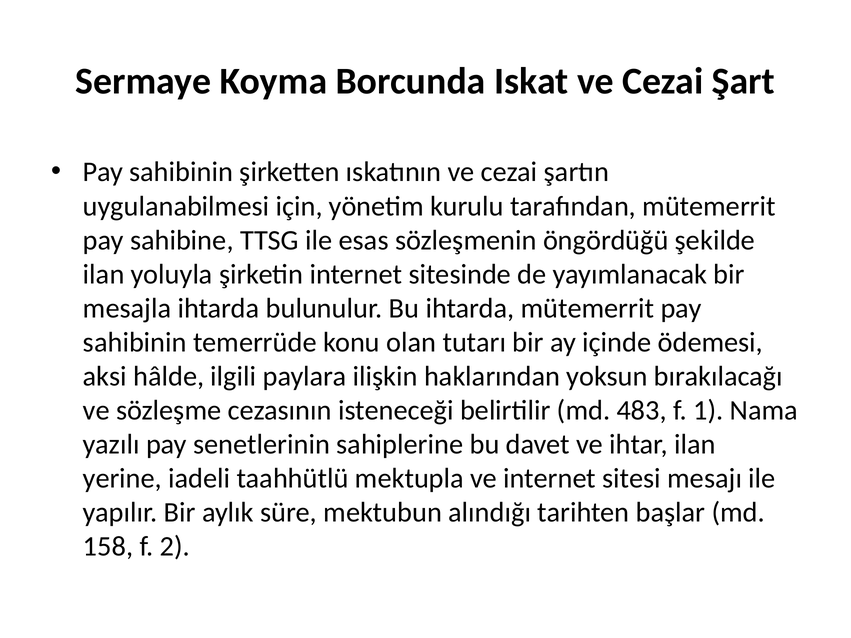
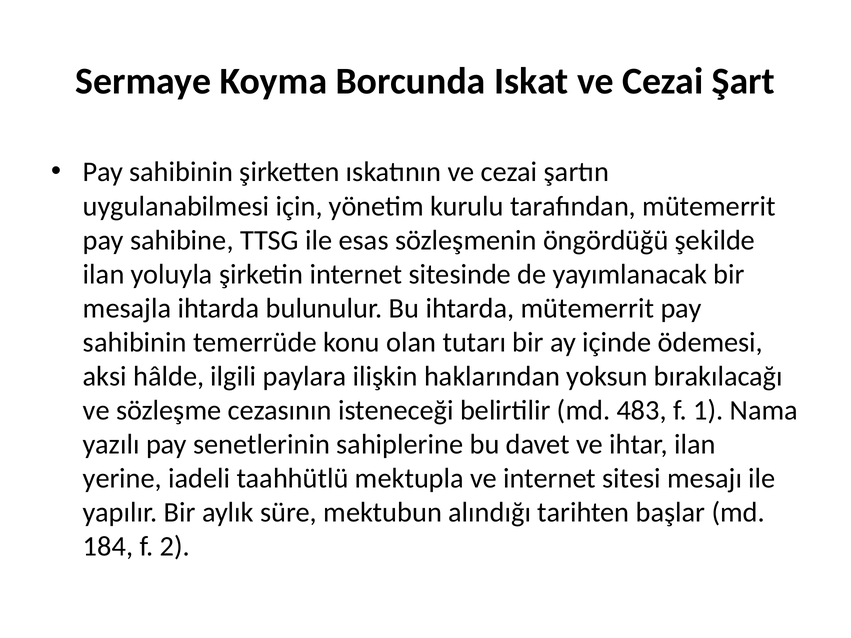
158: 158 -> 184
